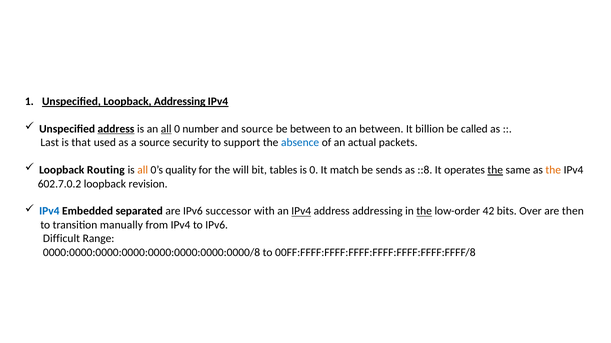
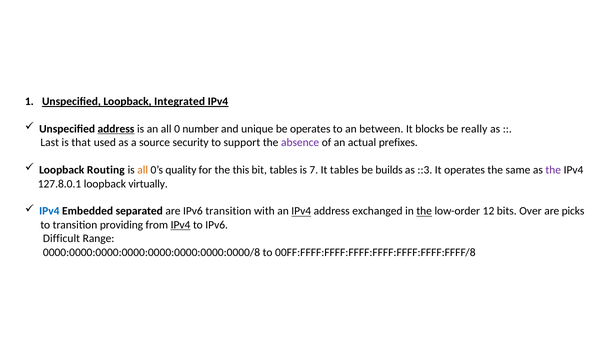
Loopback Addressing: Addressing -> Integrated
all at (166, 129) underline: present -> none
and source: source -> unique
be between: between -> operates
billion: billion -> blocks
called: called -> really
absence colour: blue -> purple
packets: packets -> prefixes
will: will -> this
is 0: 0 -> 7
It match: match -> tables
sends: sends -> builds
::8: ::8 -> ::3
the at (495, 170) underline: present -> none
the at (553, 170) colour: orange -> purple
602.7.0.2: 602.7.0.2 -> 127.8.0.1
revision: revision -> virtually
IPv6 successor: successor -> transition
address addressing: addressing -> exchanged
42: 42 -> 12
then: then -> picks
manually: manually -> providing
IPv4 at (181, 225) underline: none -> present
